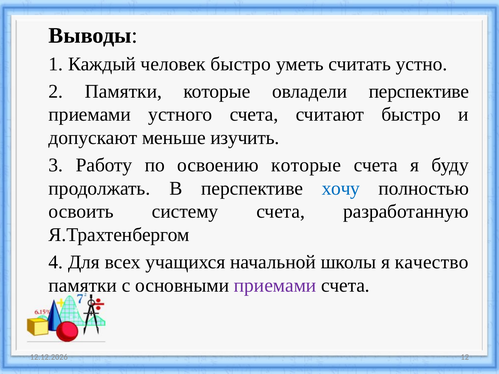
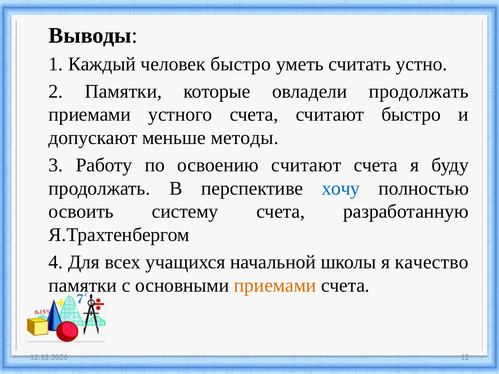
овладели перспективе: перспективе -> продолжать
изучить: изучить -> методы
освоению которые: которые -> считают
приемами at (275, 286) colour: purple -> orange
